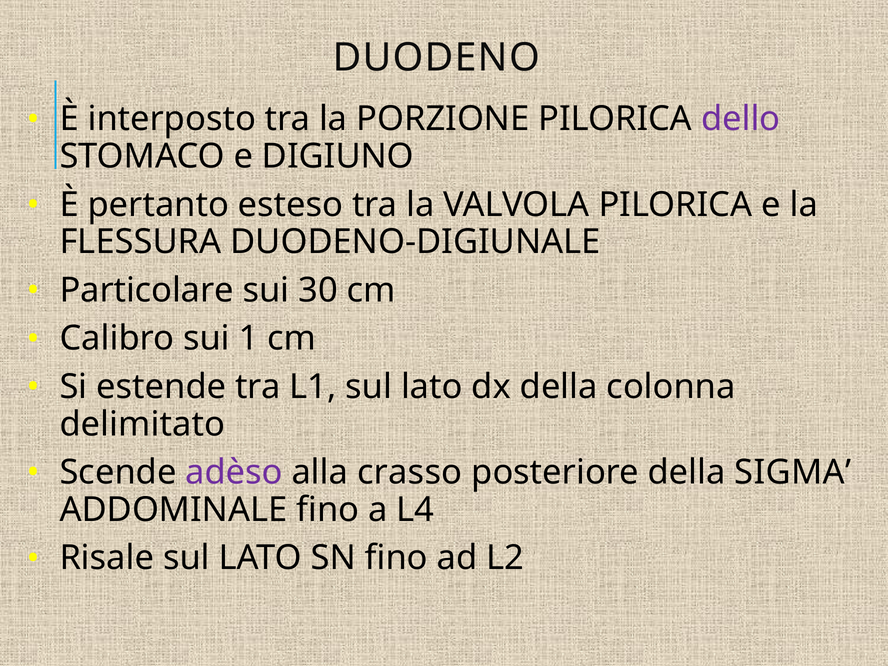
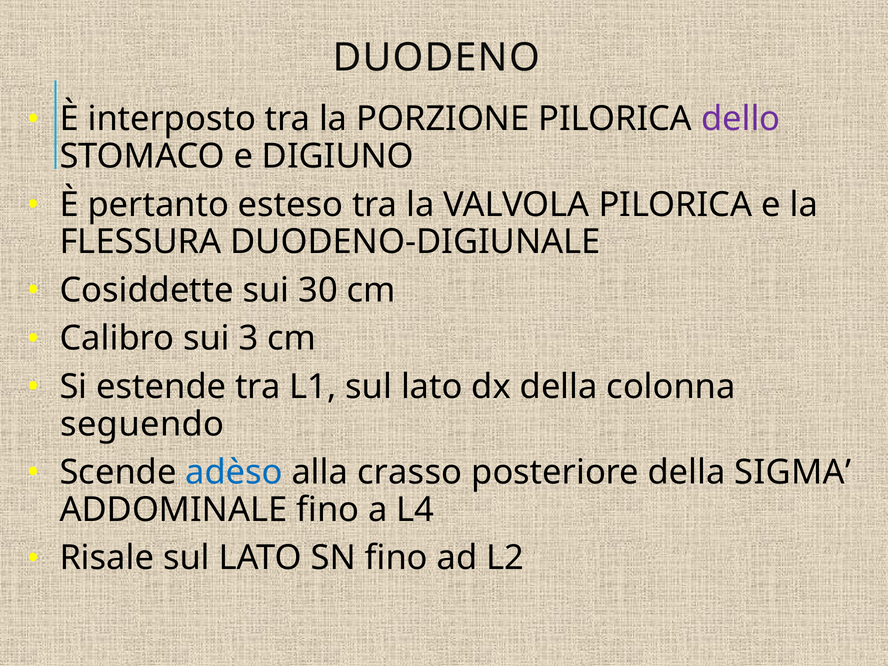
Particolare: Particolare -> Cosiddette
1: 1 -> 3
delimitato: delimitato -> seguendo
adèso colour: purple -> blue
